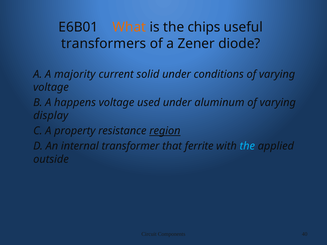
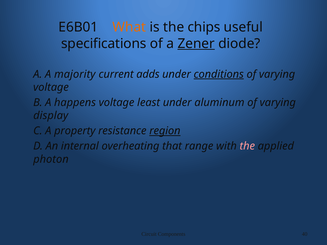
transformers: transformers -> specifications
Zener underline: none -> present
solid: solid -> adds
conditions underline: none -> present
used: used -> least
transformer: transformer -> overheating
ferrite: ferrite -> range
the at (247, 146) colour: light blue -> pink
outside: outside -> photon
